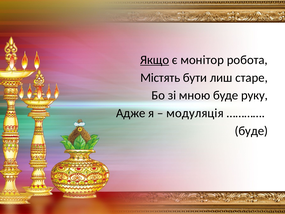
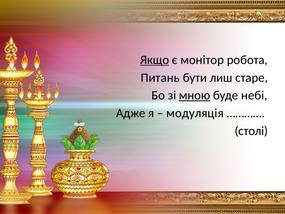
Містять: Містять -> Питань
мною underline: none -> present
руку: руку -> небі
буде at (251, 131): буде -> столі
